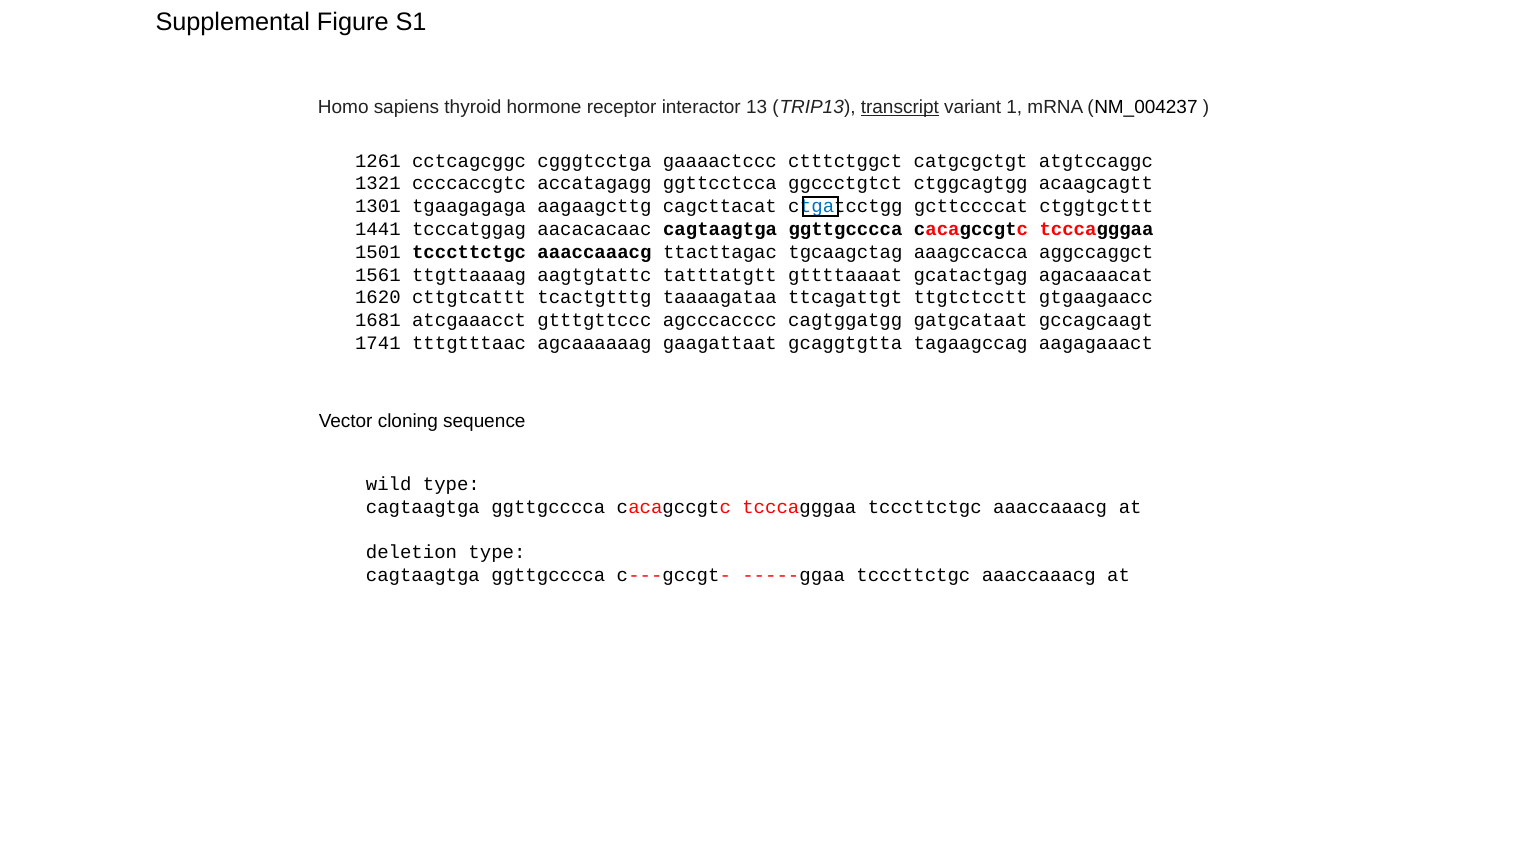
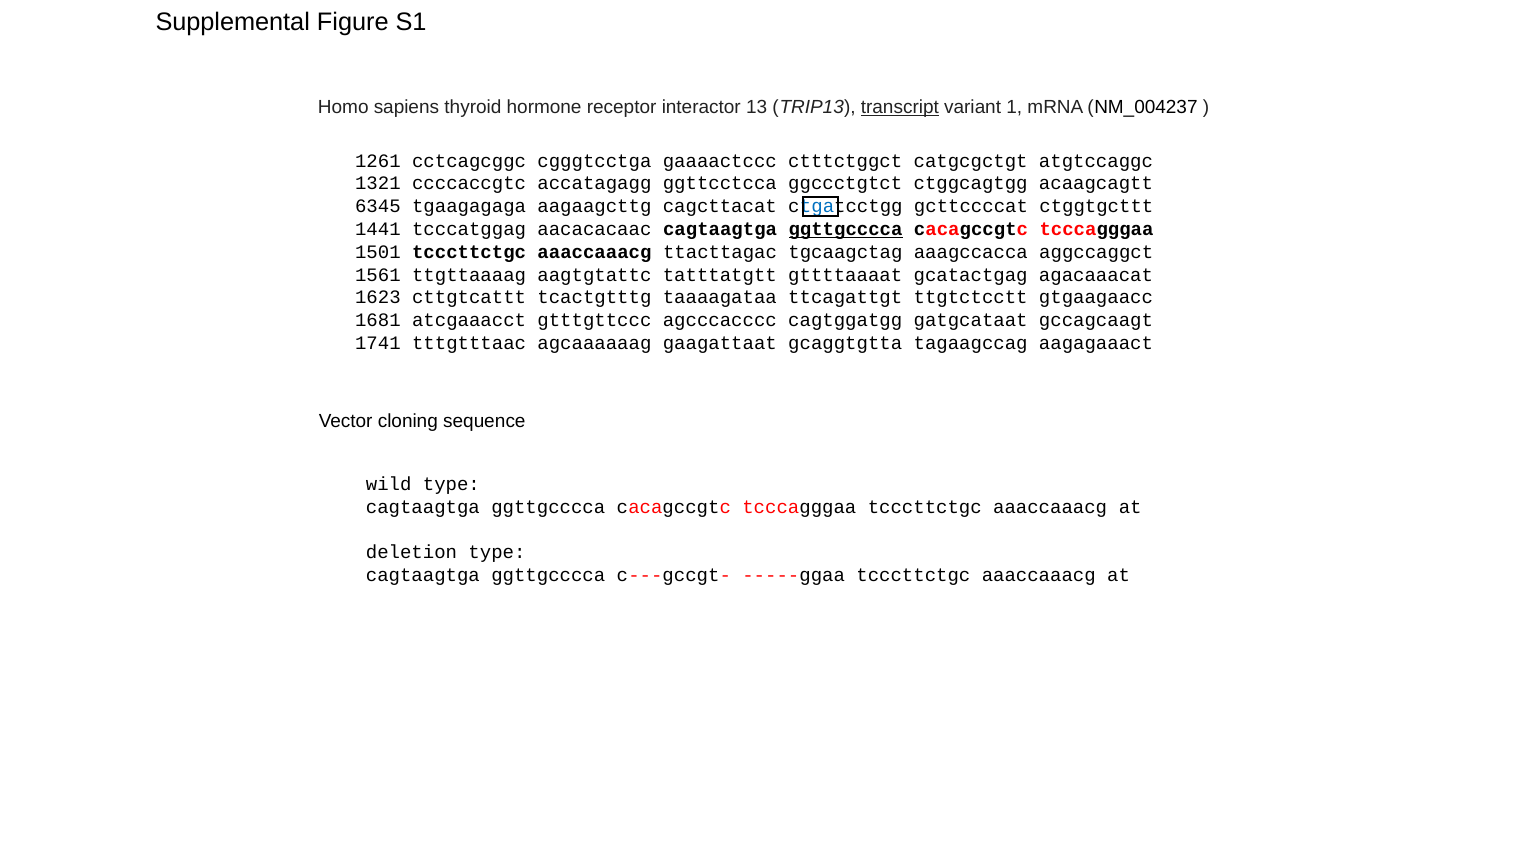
1301: 1301 -> 6345
ggttgcccca at (846, 229) underline: none -> present
1620: 1620 -> 1623
